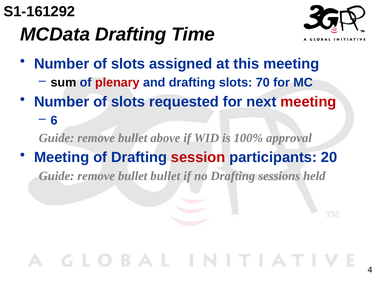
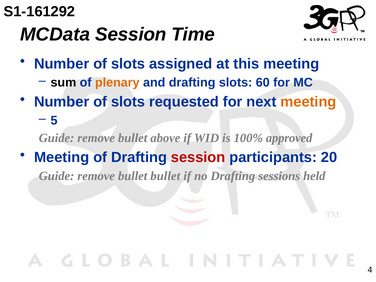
MCData Drafting: Drafting -> Session
plenary colour: red -> orange
70: 70 -> 60
meeting at (308, 102) colour: red -> orange
6: 6 -> 5
approval: approval -> approved
